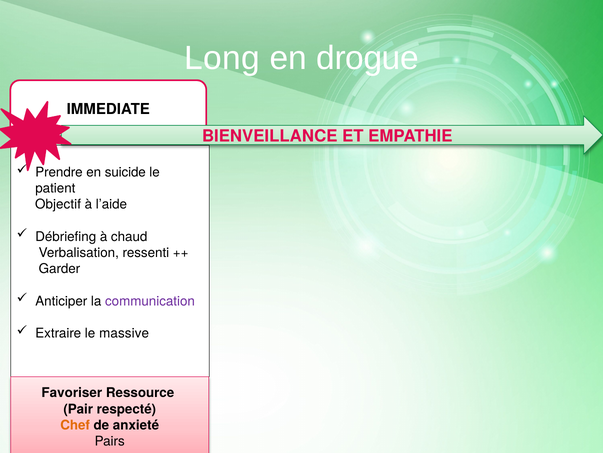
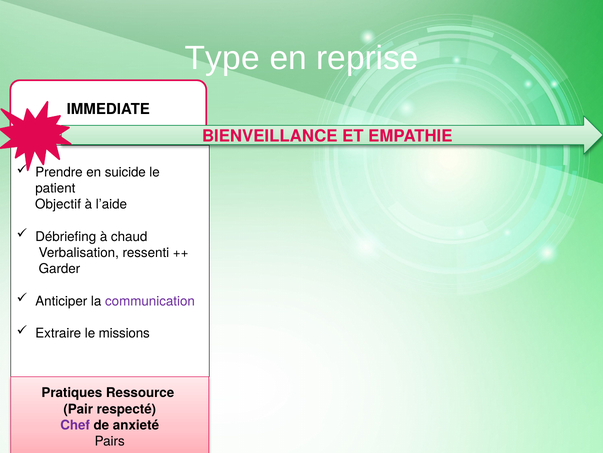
Long: Long -> Type
drogue: drogue -> reprise
massive: massive -> missions
Favoriser: Favoriser -> Pratiques
Chef colour: orange -> purple
